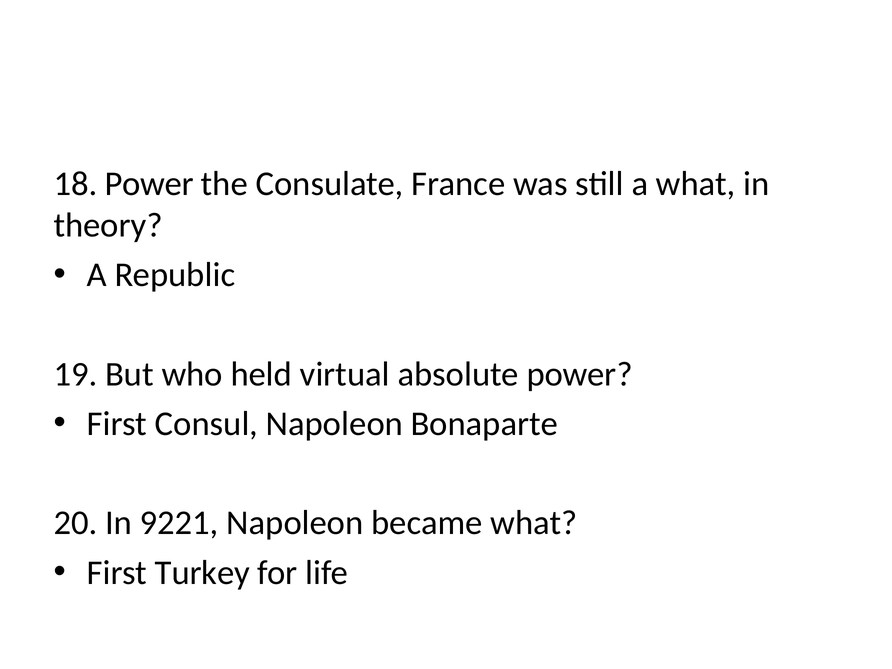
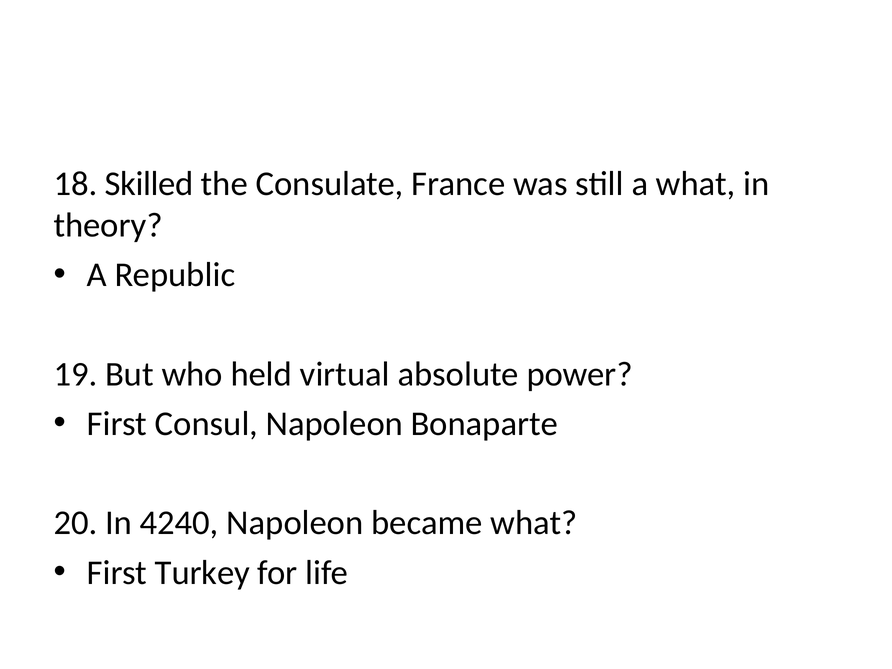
18 Power: Power -> Skilled
9221: 9221 -> 4240
